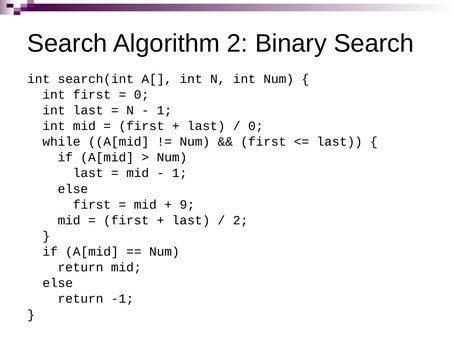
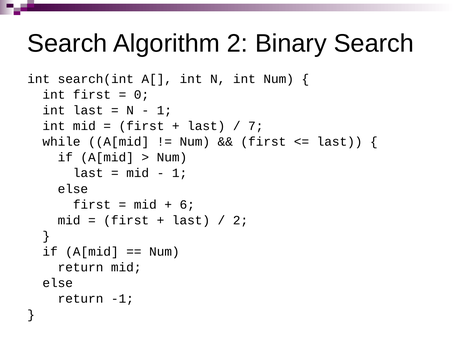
0 at (256, 126): 0 -> 7
9: 9 -> 6
